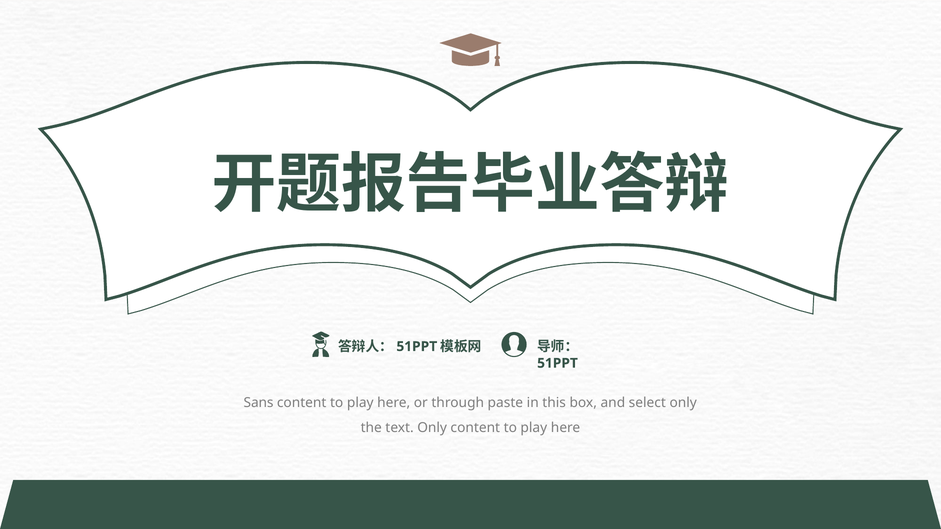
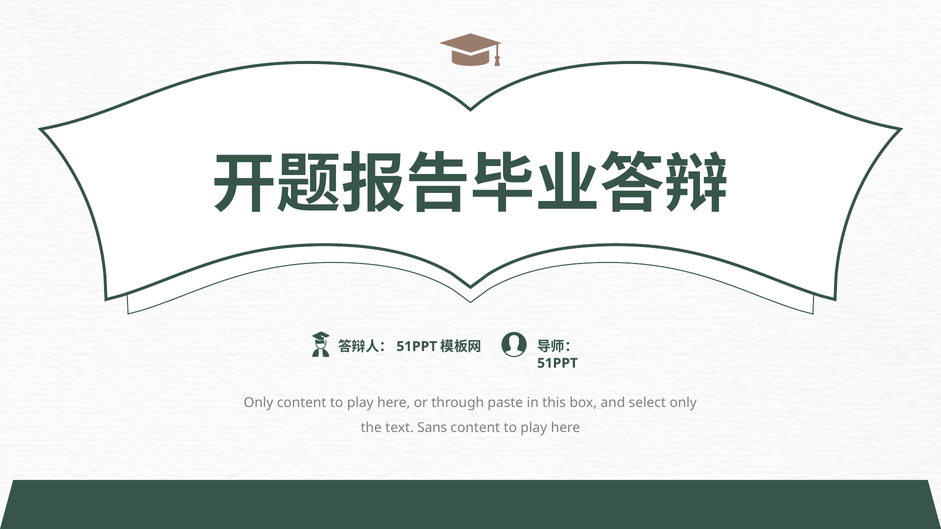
Sans at (259, 403): Sans -> Only
text Only: Only -> Sans
